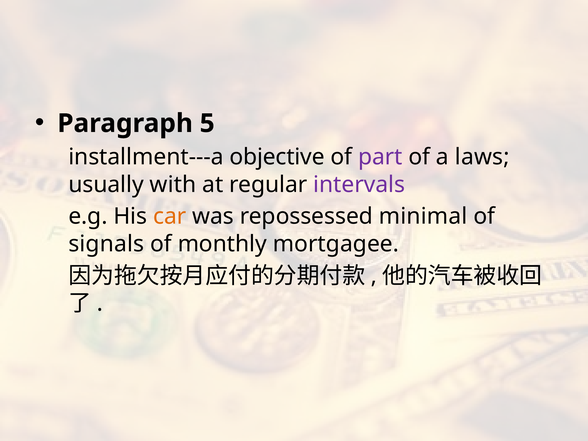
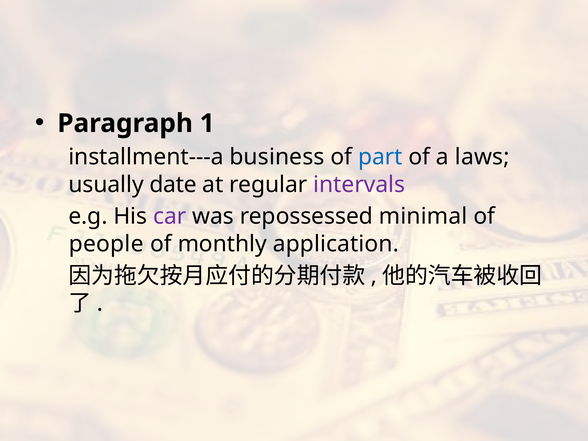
5: 5 -> 1
objective: objective -> business
part colour: purple -> blue
with: with -> date
car colour: orange -> purple
signals: signals -> people
mortgagee: mortgagee -> application
